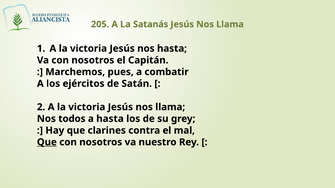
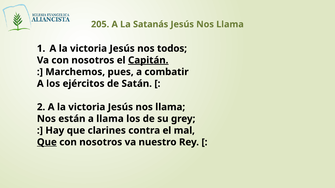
nos hasta: hasta -> todos
Capitán underline: none -> present
todos: todos -> están
a hasta: hasta -> llama
